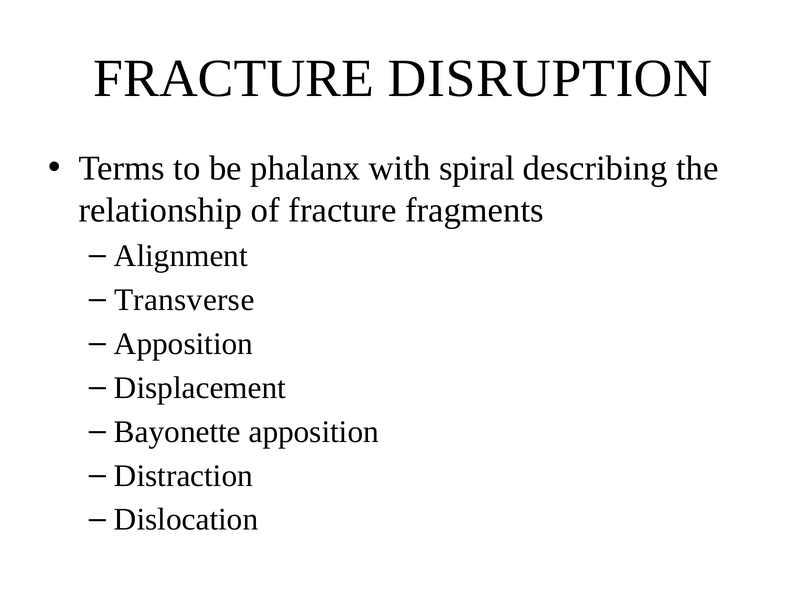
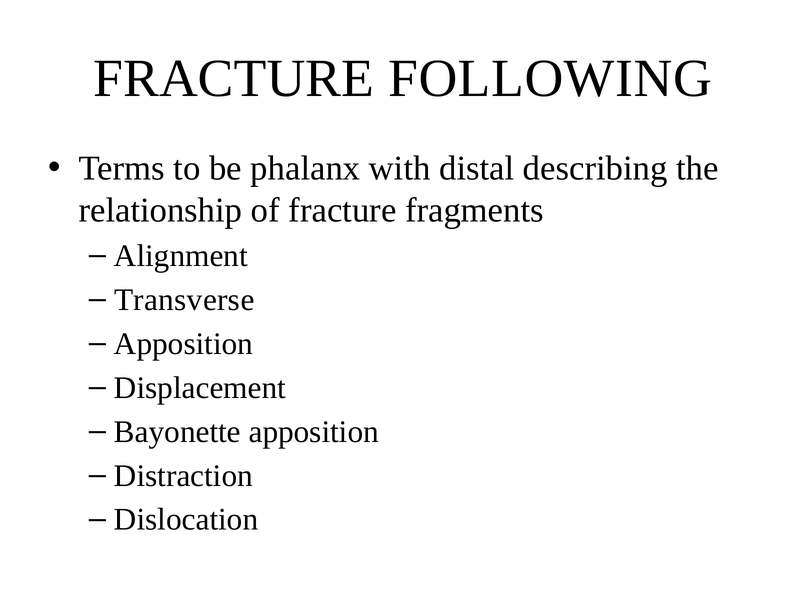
DISRUPTION: DISRUPTION -> FOLLOWING
spiral: spiral -> distal
